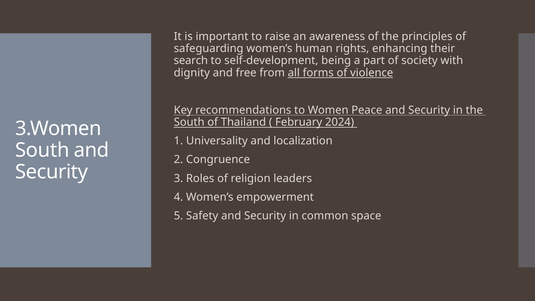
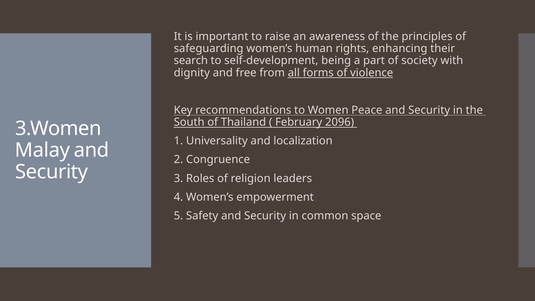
2024: 2024 -> 2096
South at (42, 150): South -> Malay
